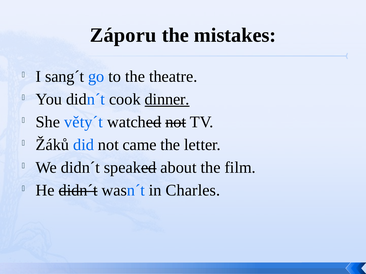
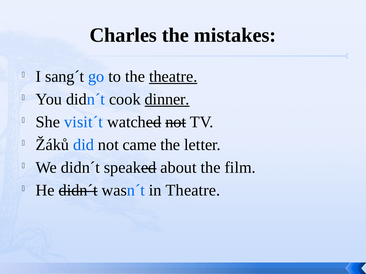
Záporu: Záporu -> Charles
theatre at (173, 77) underline: none -> present
věty´t: věty´t -> visit´t
in Charles: Charles -> Theatre
